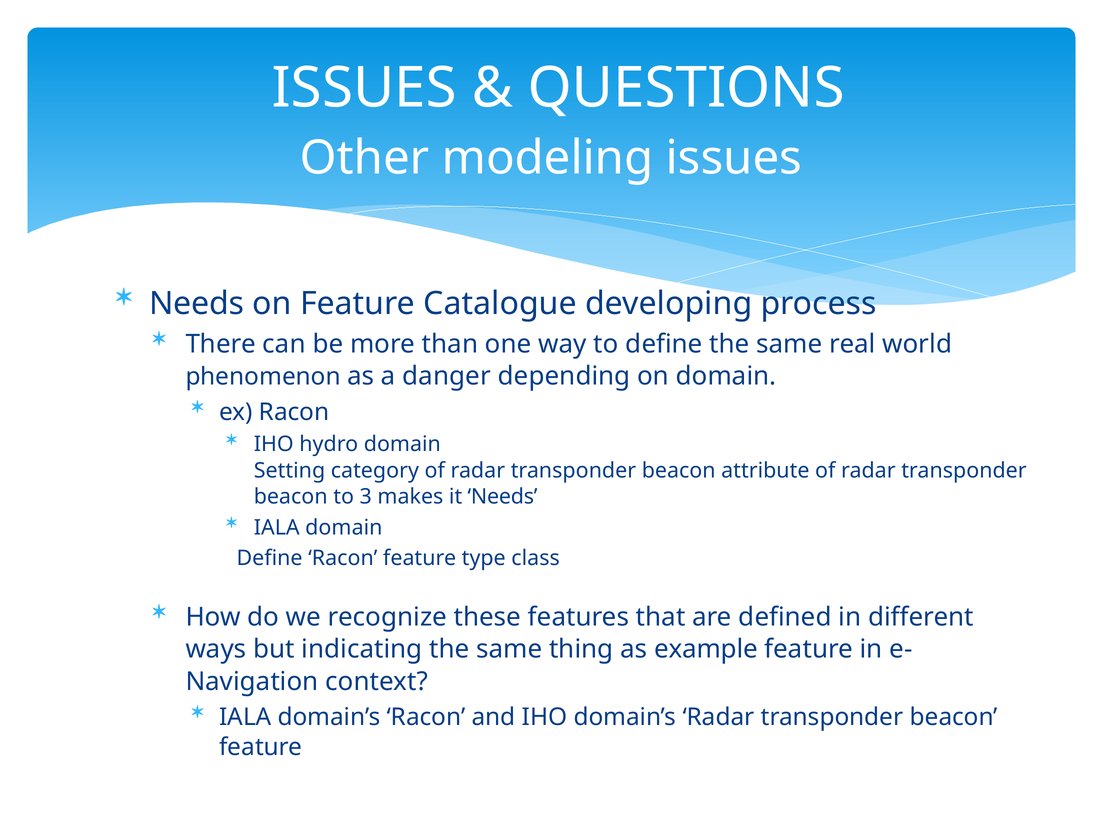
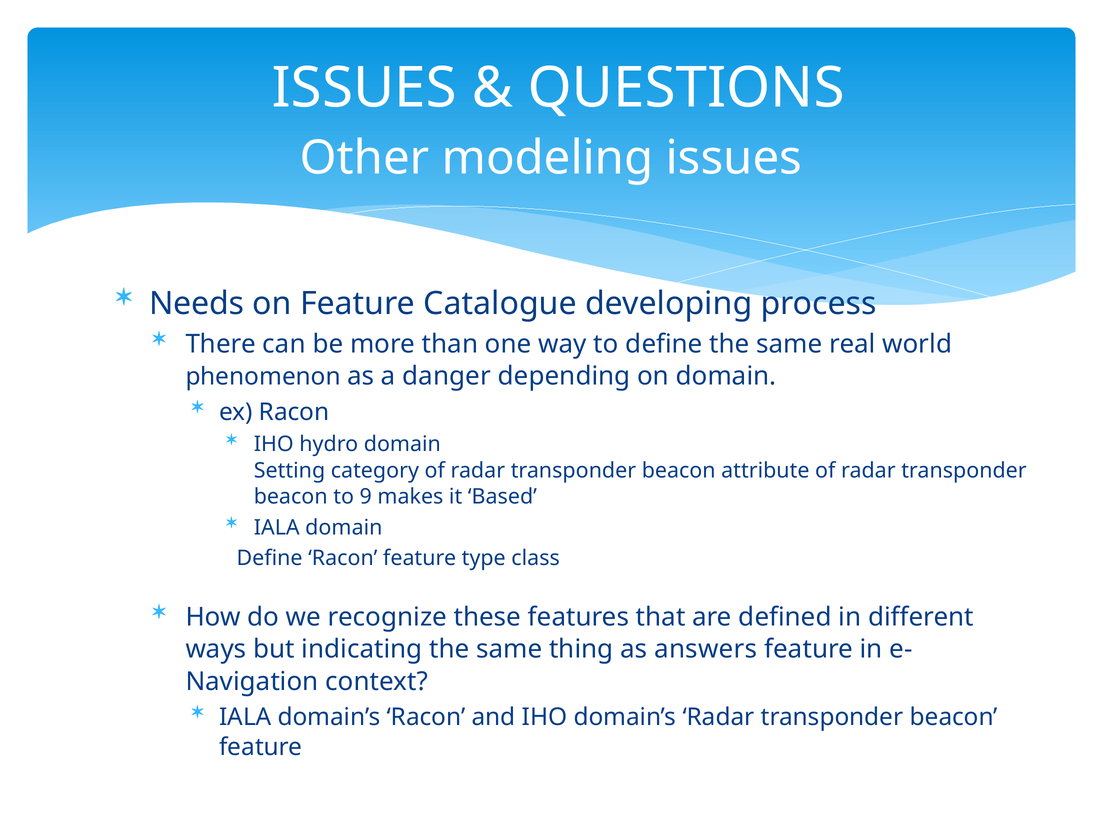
3: 3 -> 9
it Needs: Needs -> Based
example: example -> answers
